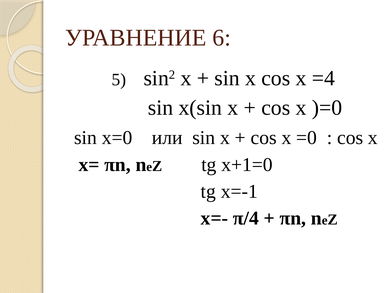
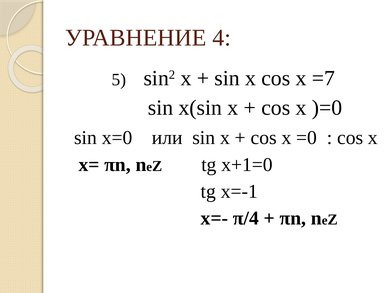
6: 6 -> 4
=4: =4 -> =7
